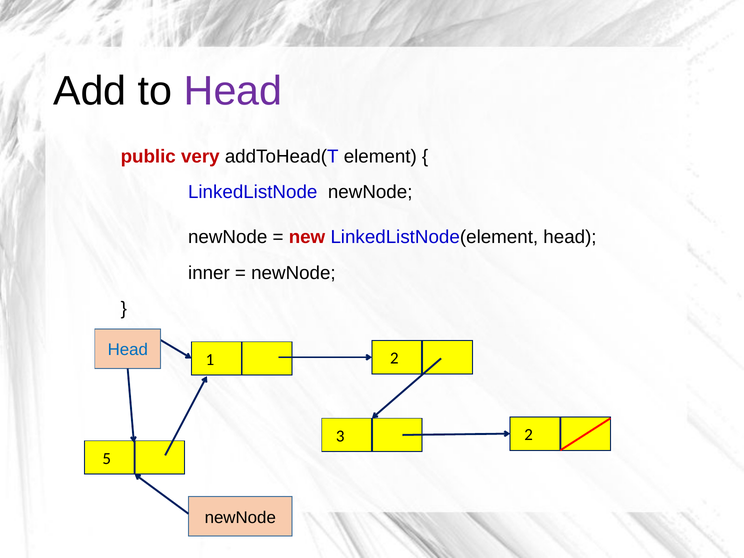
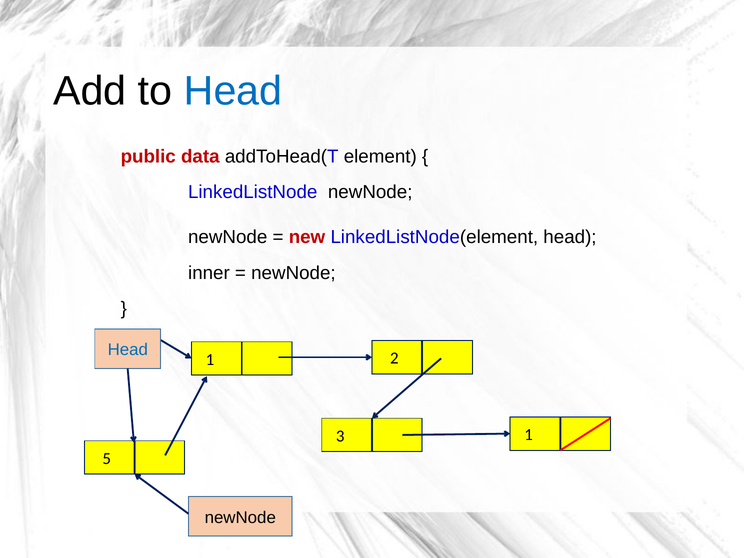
Head at (233, 91) colour: purple -> blue
very: very -> data
3 2: 2 -> 1
